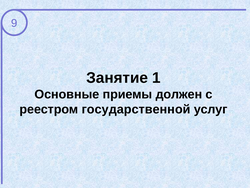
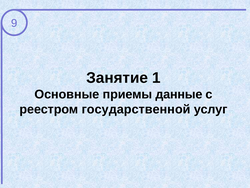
должен: должен -> данные
